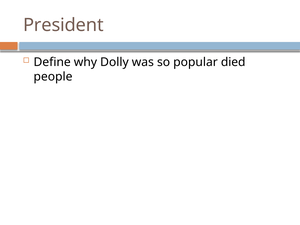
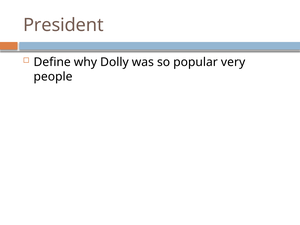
died: died -> very
